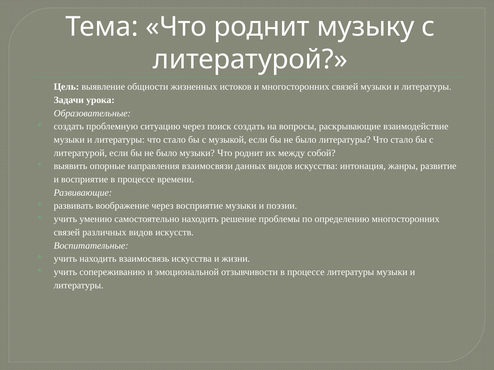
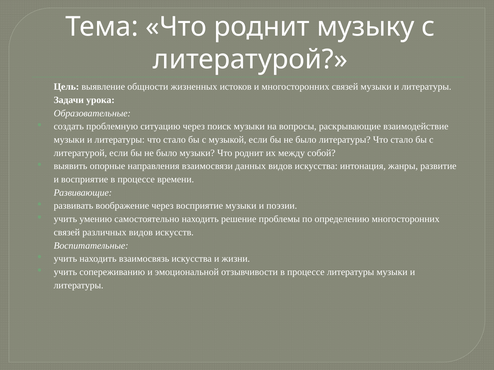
поиск создать: создать -> музыки
